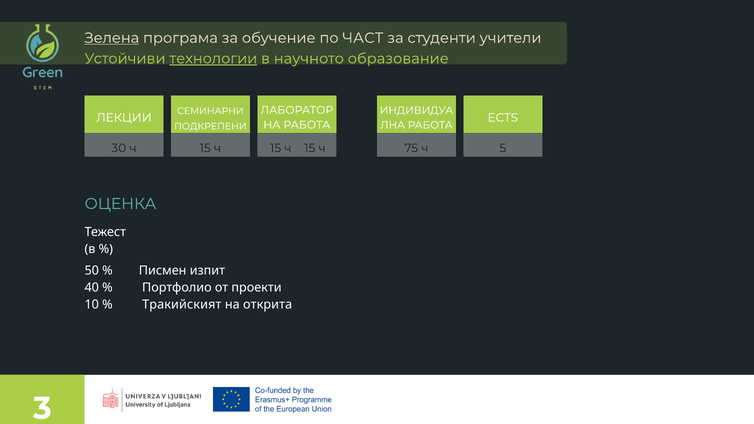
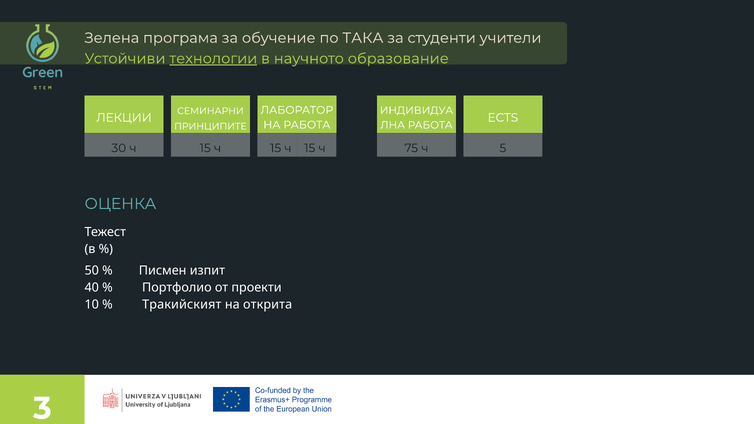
Зелена underline: present -> none
ЧАСТ: ЧАСТ -> ТАКА
ПОДКРЕПЕНИ: ПОДКРЕПЕНИ -> ПРИНЦИПИТЕ
